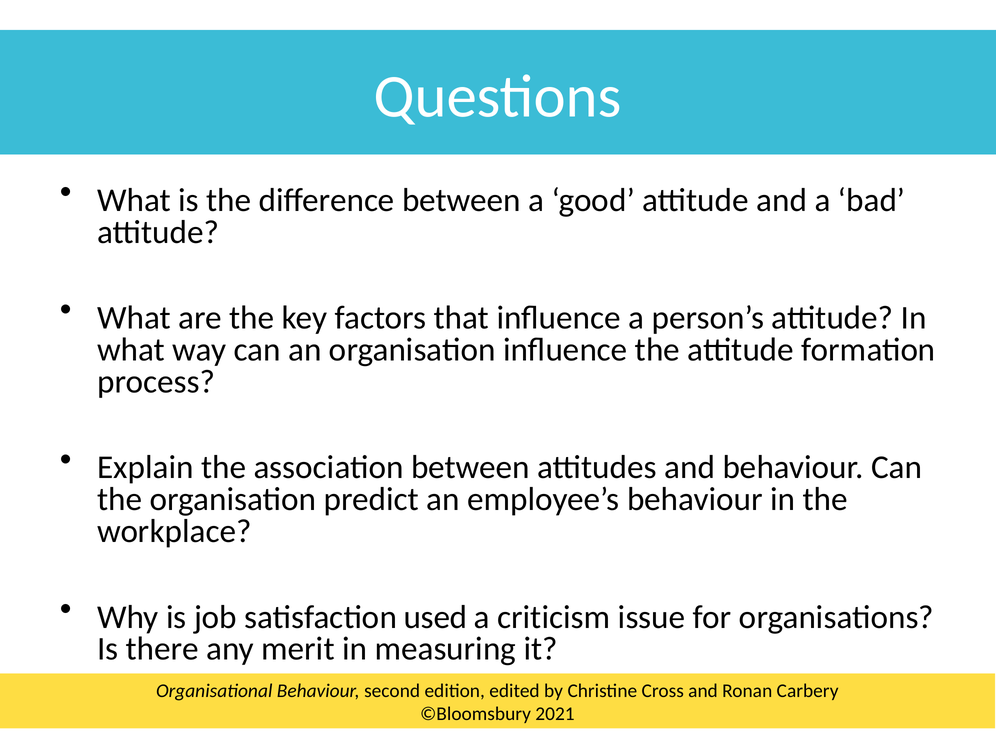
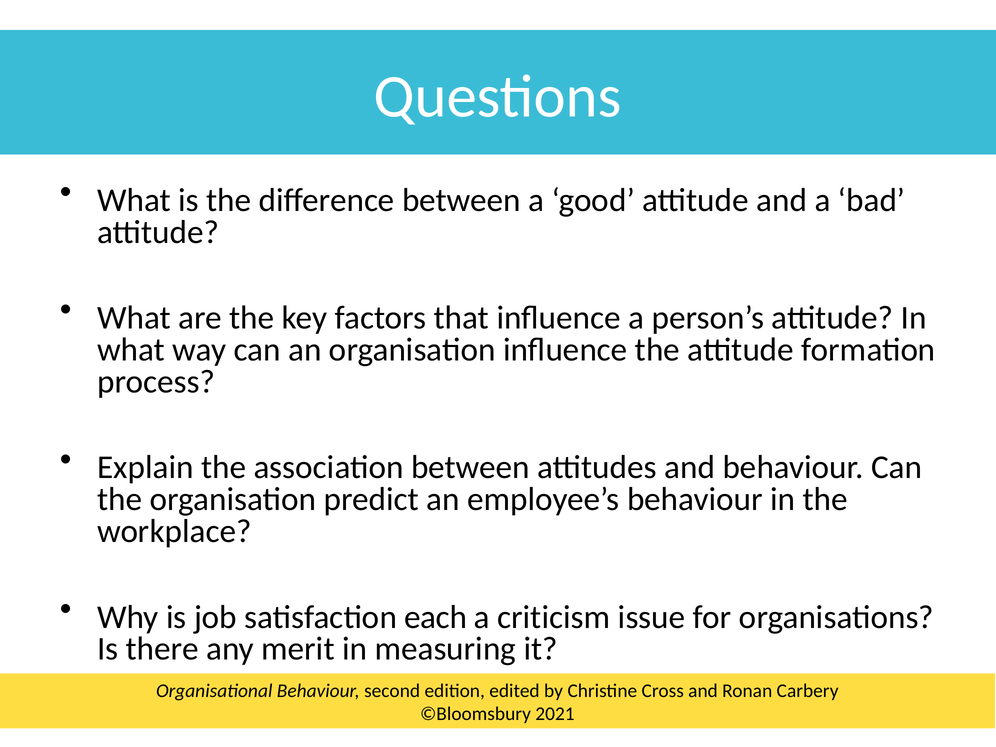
used: used -> each
